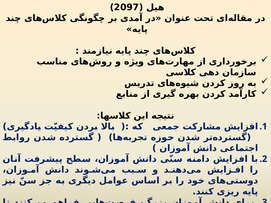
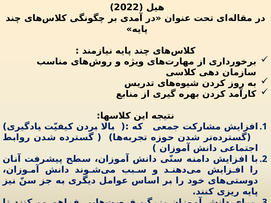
2097: 2097 -> 2022
